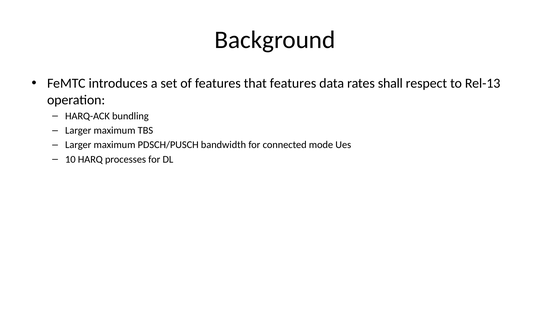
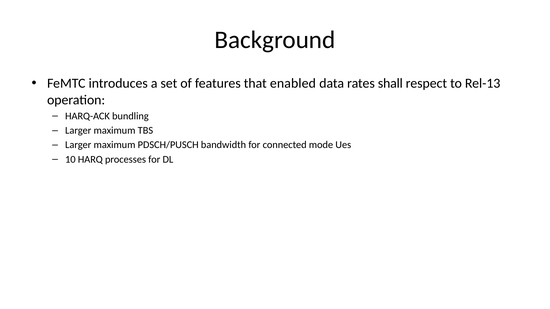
that features: features -> enabled
